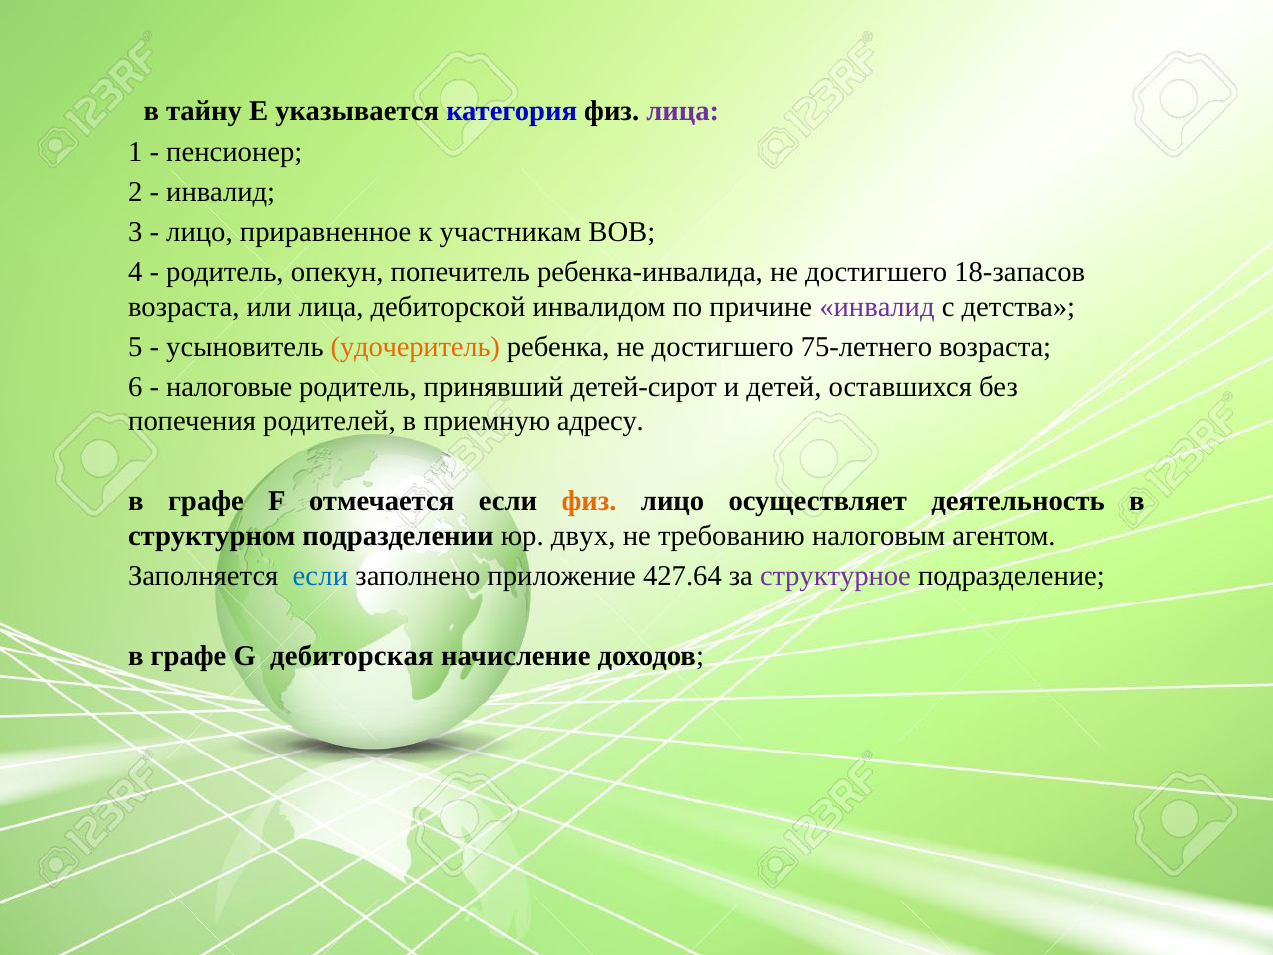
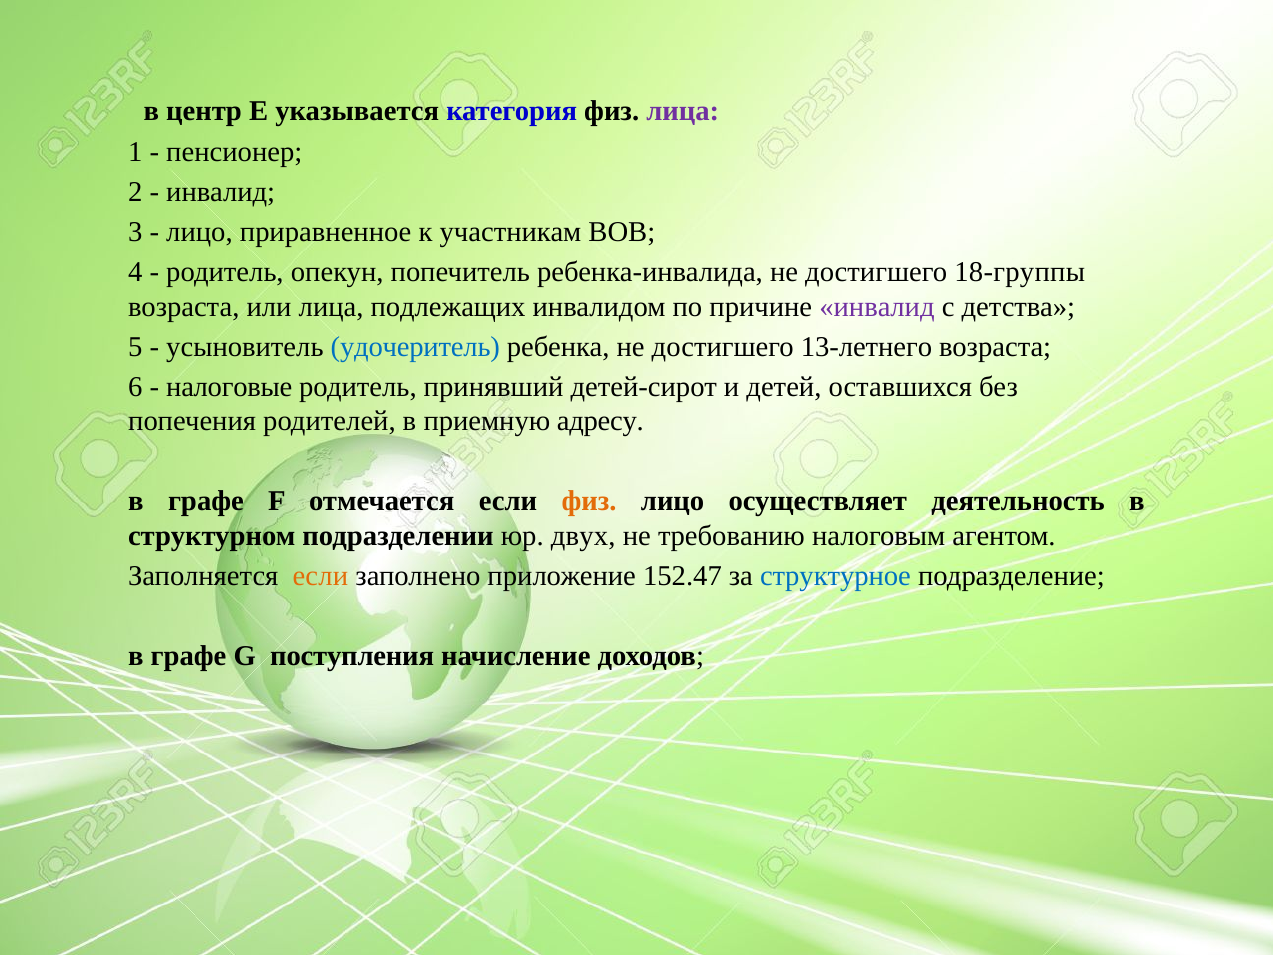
тайну: тайну -> центр
18-запасов: 18-запасов -> 18-группы
дебиторской: дебиторской -> подлежащих
удочеритель colour: orange -> blue
75-летнего: 75-летнего -> 13-летнего
если at (320, 576) colour: blue -> orange
427.64: 427.64 -> 152.47
структурное colour: purple -> blue
дебиторская: дебиторская -> поступления
